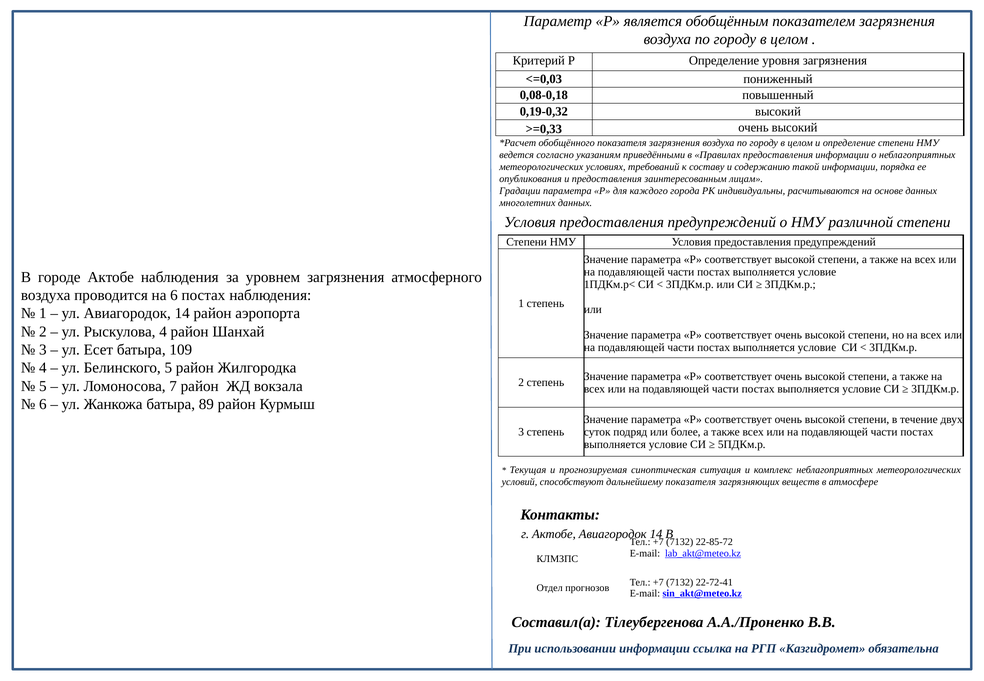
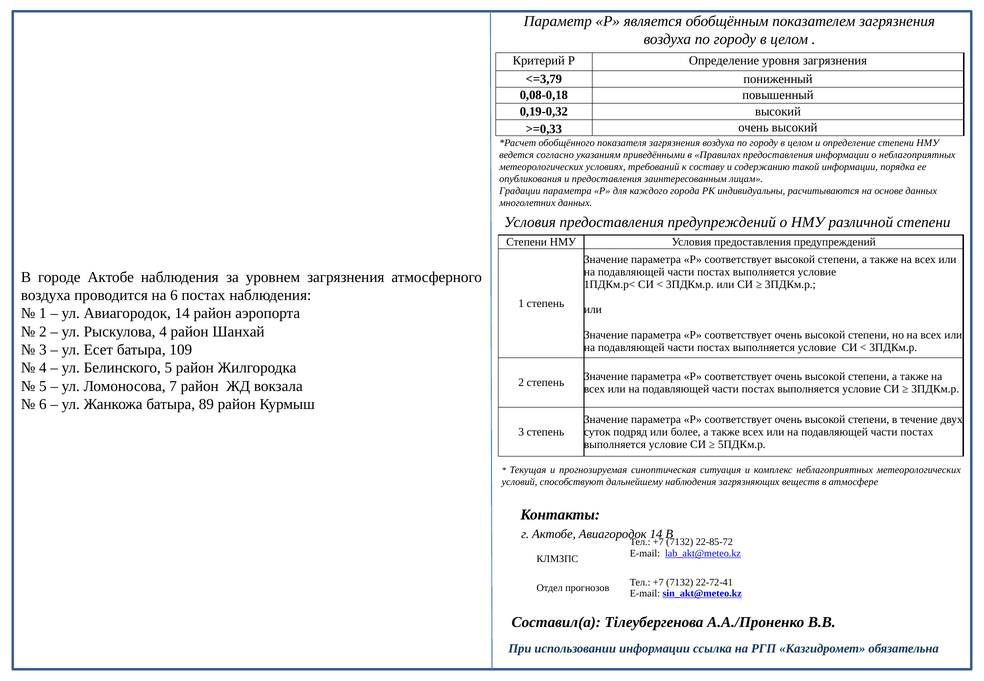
<=0,03: <=0,03 -> <=3,79
дальнейшему показателя: показателя -> наблюдения
